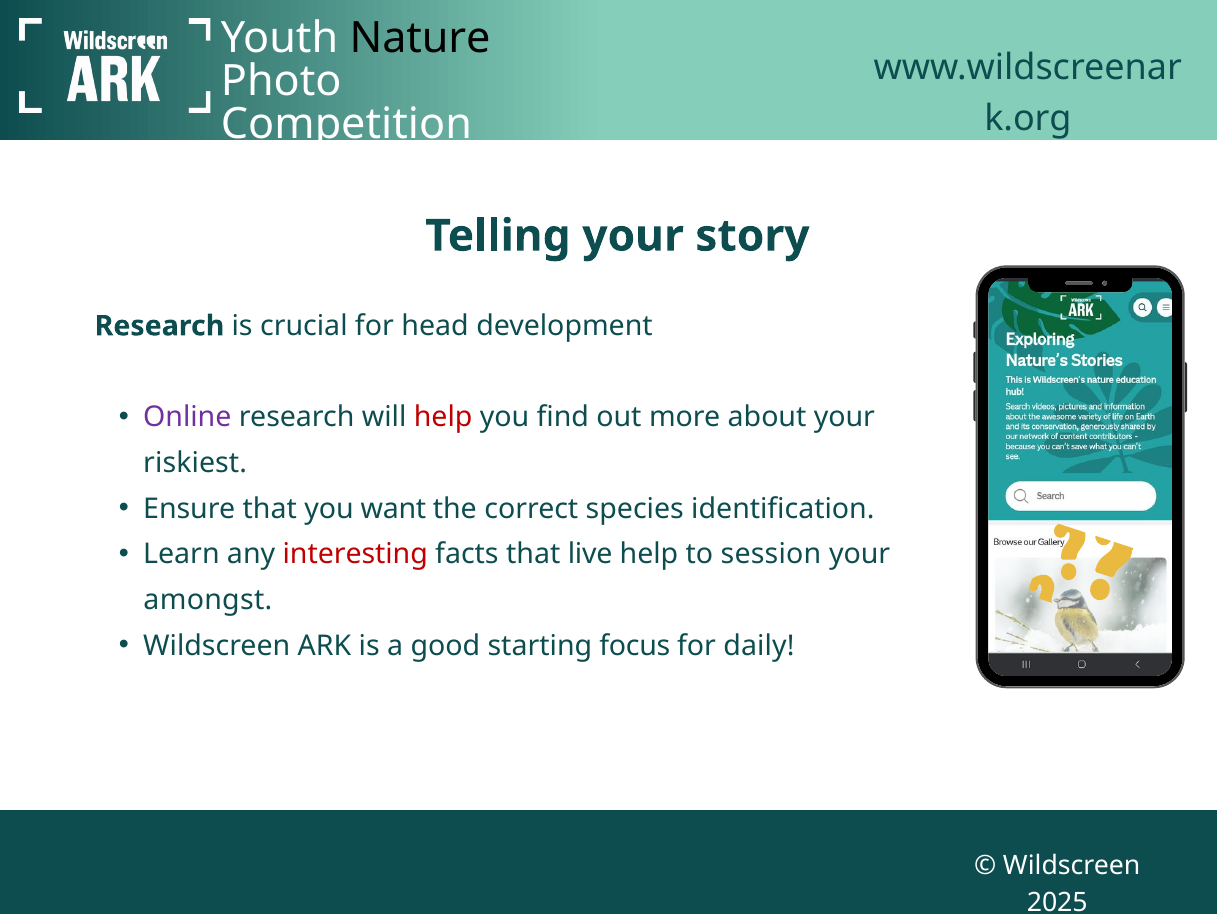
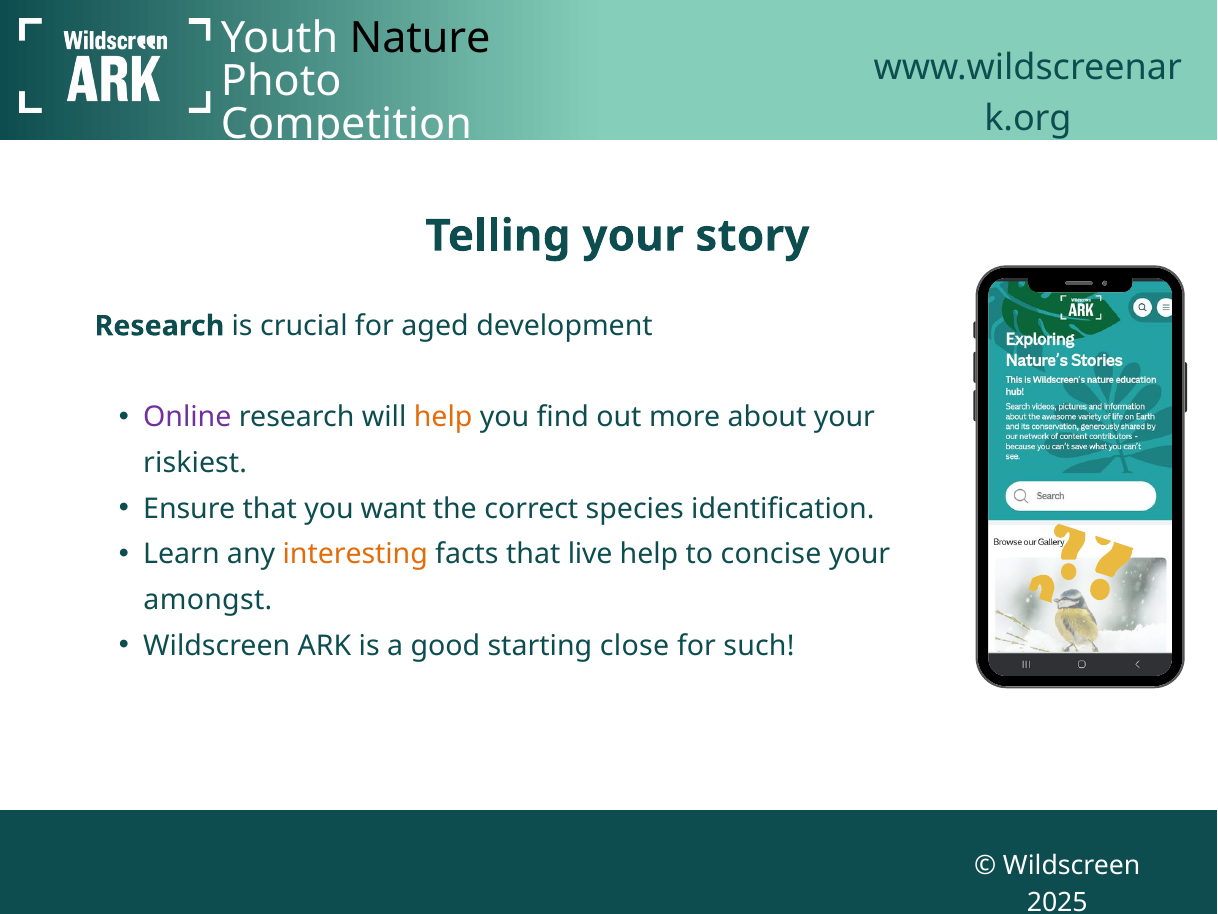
head: head -> aged
help at (443, 417) colour: red -> orange
interesting colour: red -> orange
session: session -> concise
focus: focus -> close
daily: daily -> such
